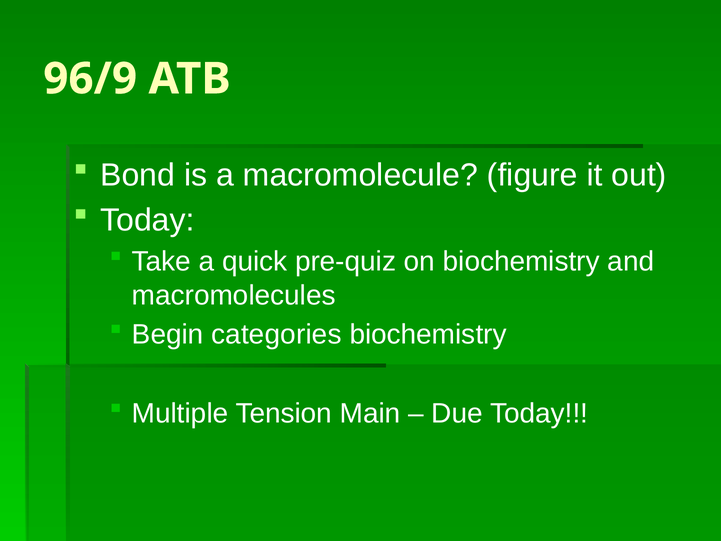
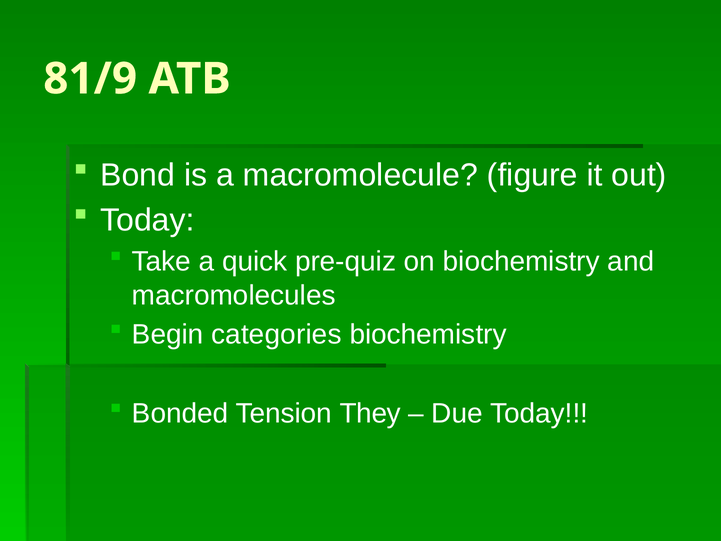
96/9: 96/9 -> 81/9
Multiple: Multiple -> Bonded
Main: Main -> They
